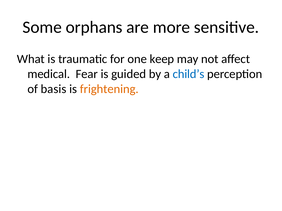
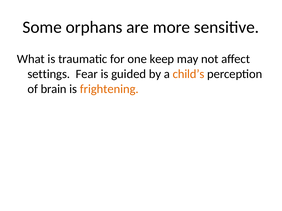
medical: medical -> settings
child’s colour: blue -> orange
basis: basis -> brain
